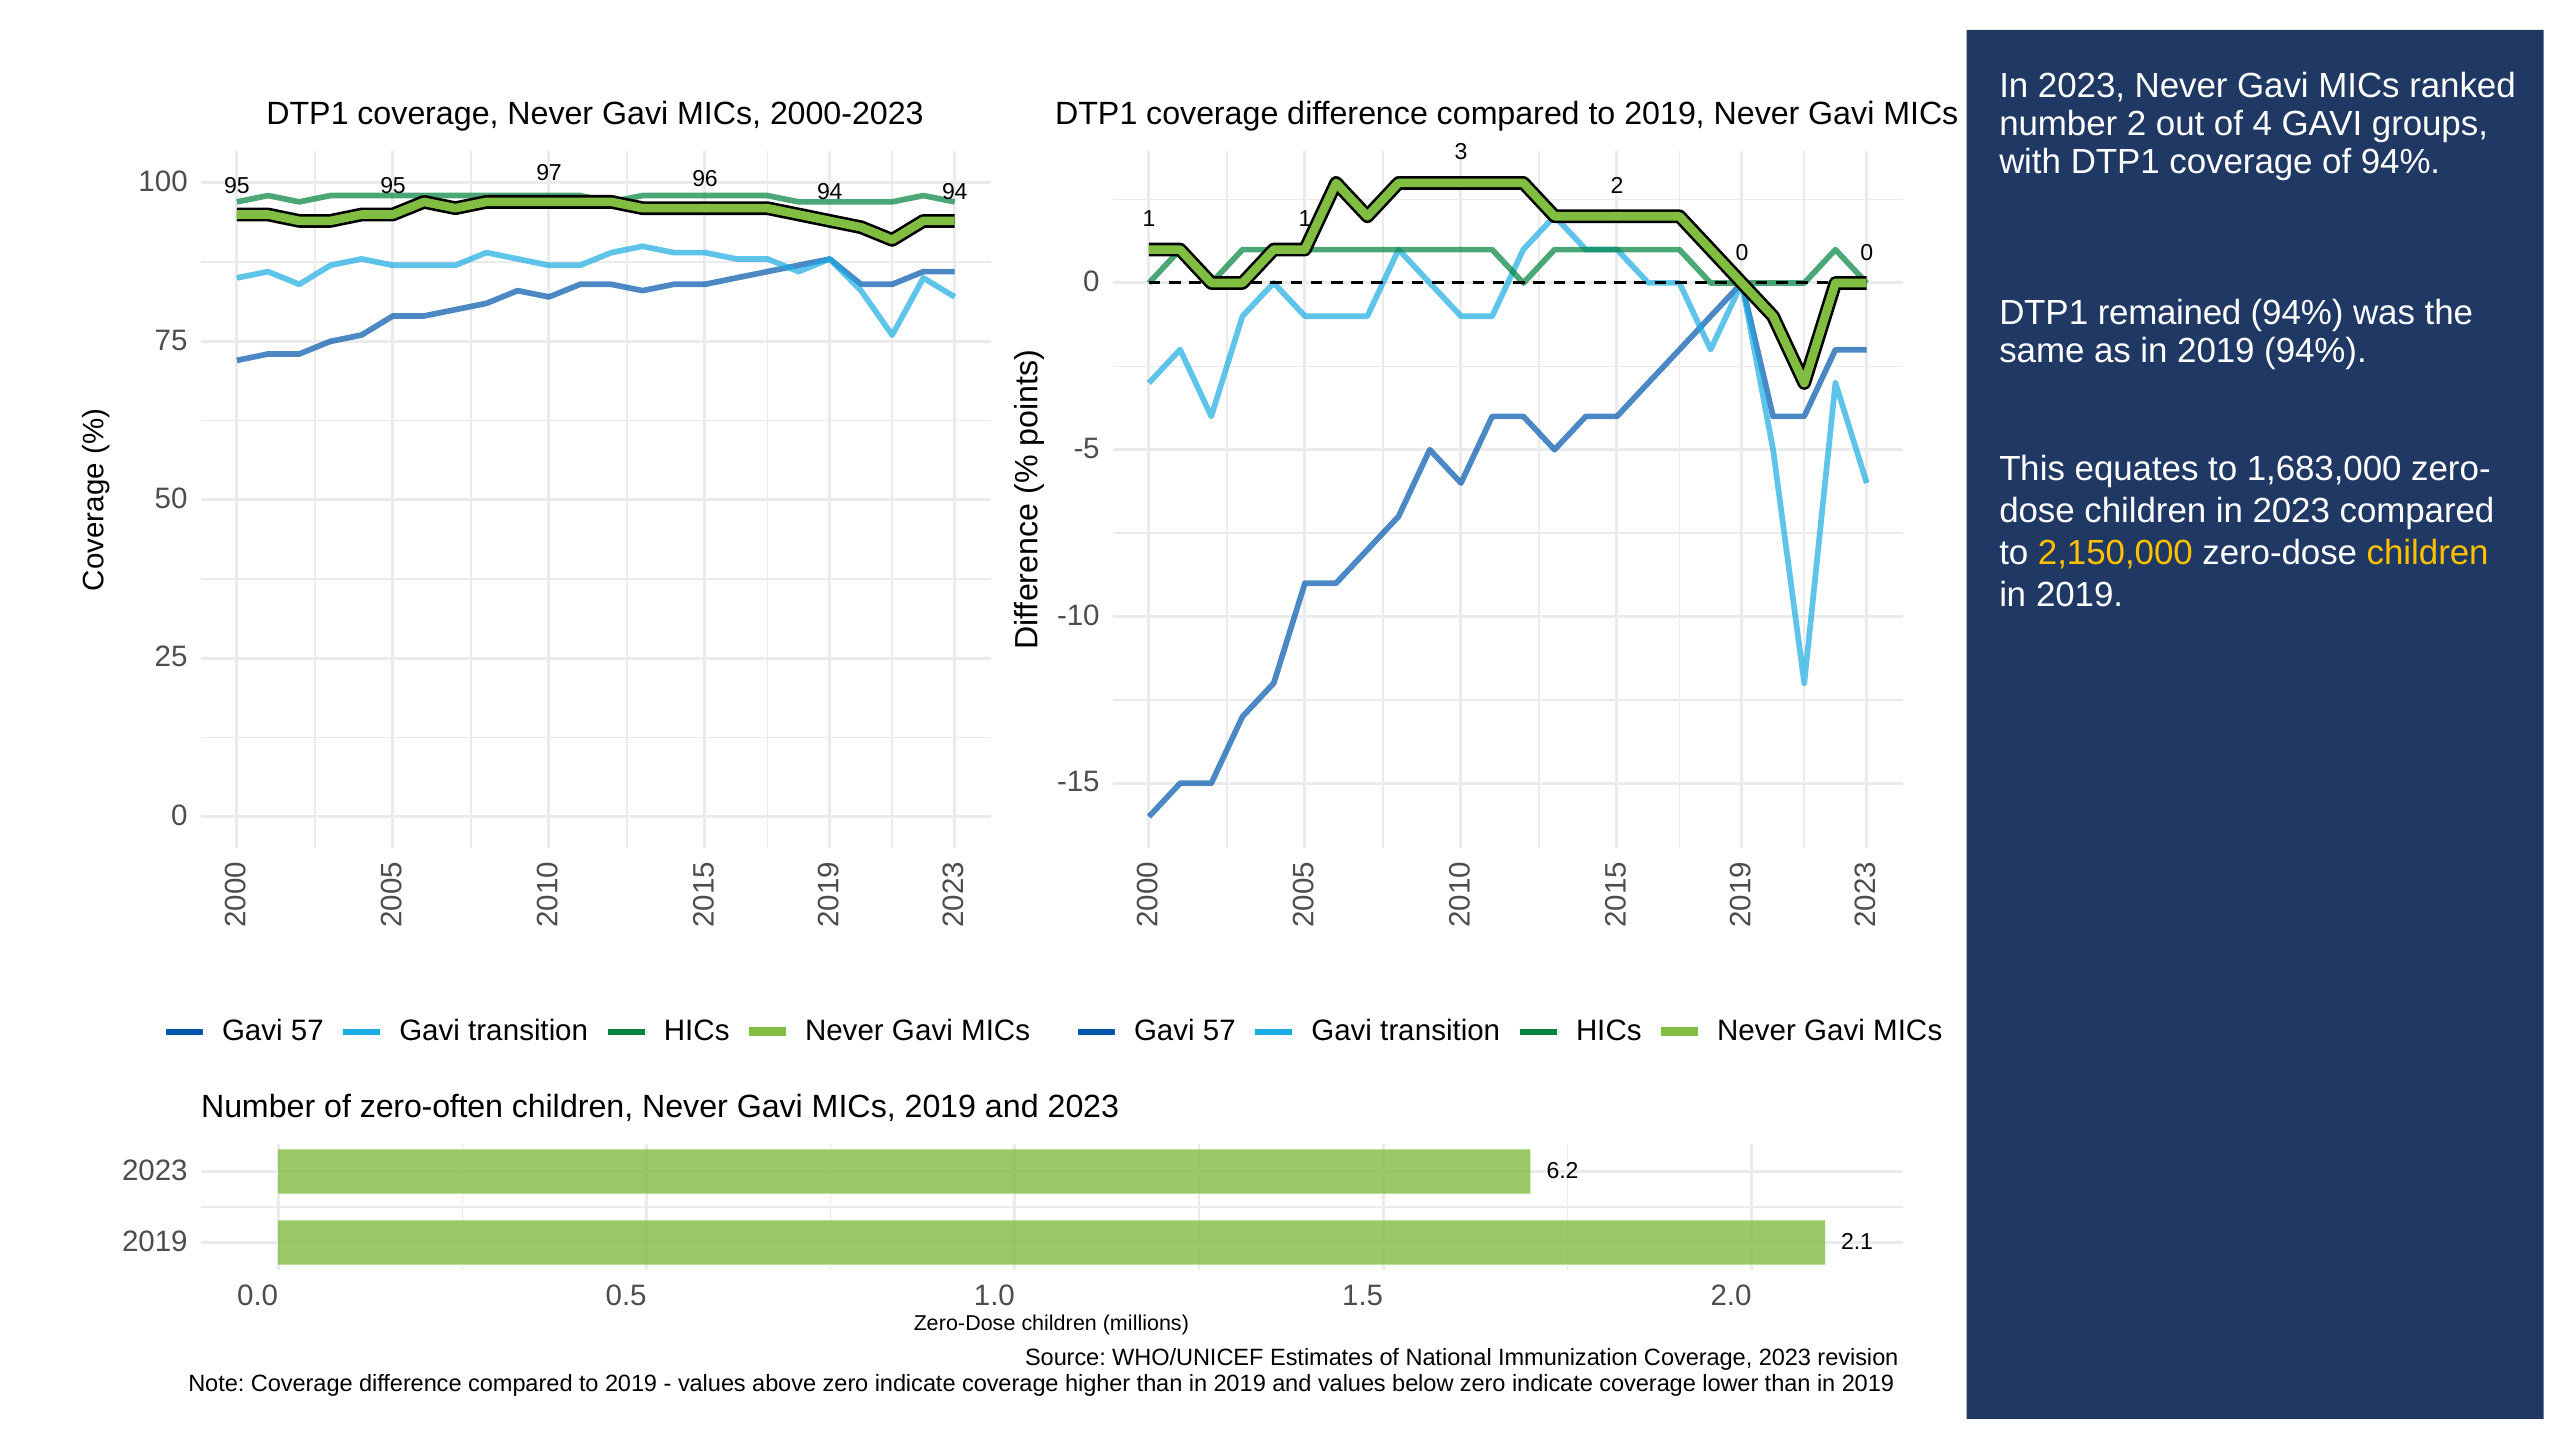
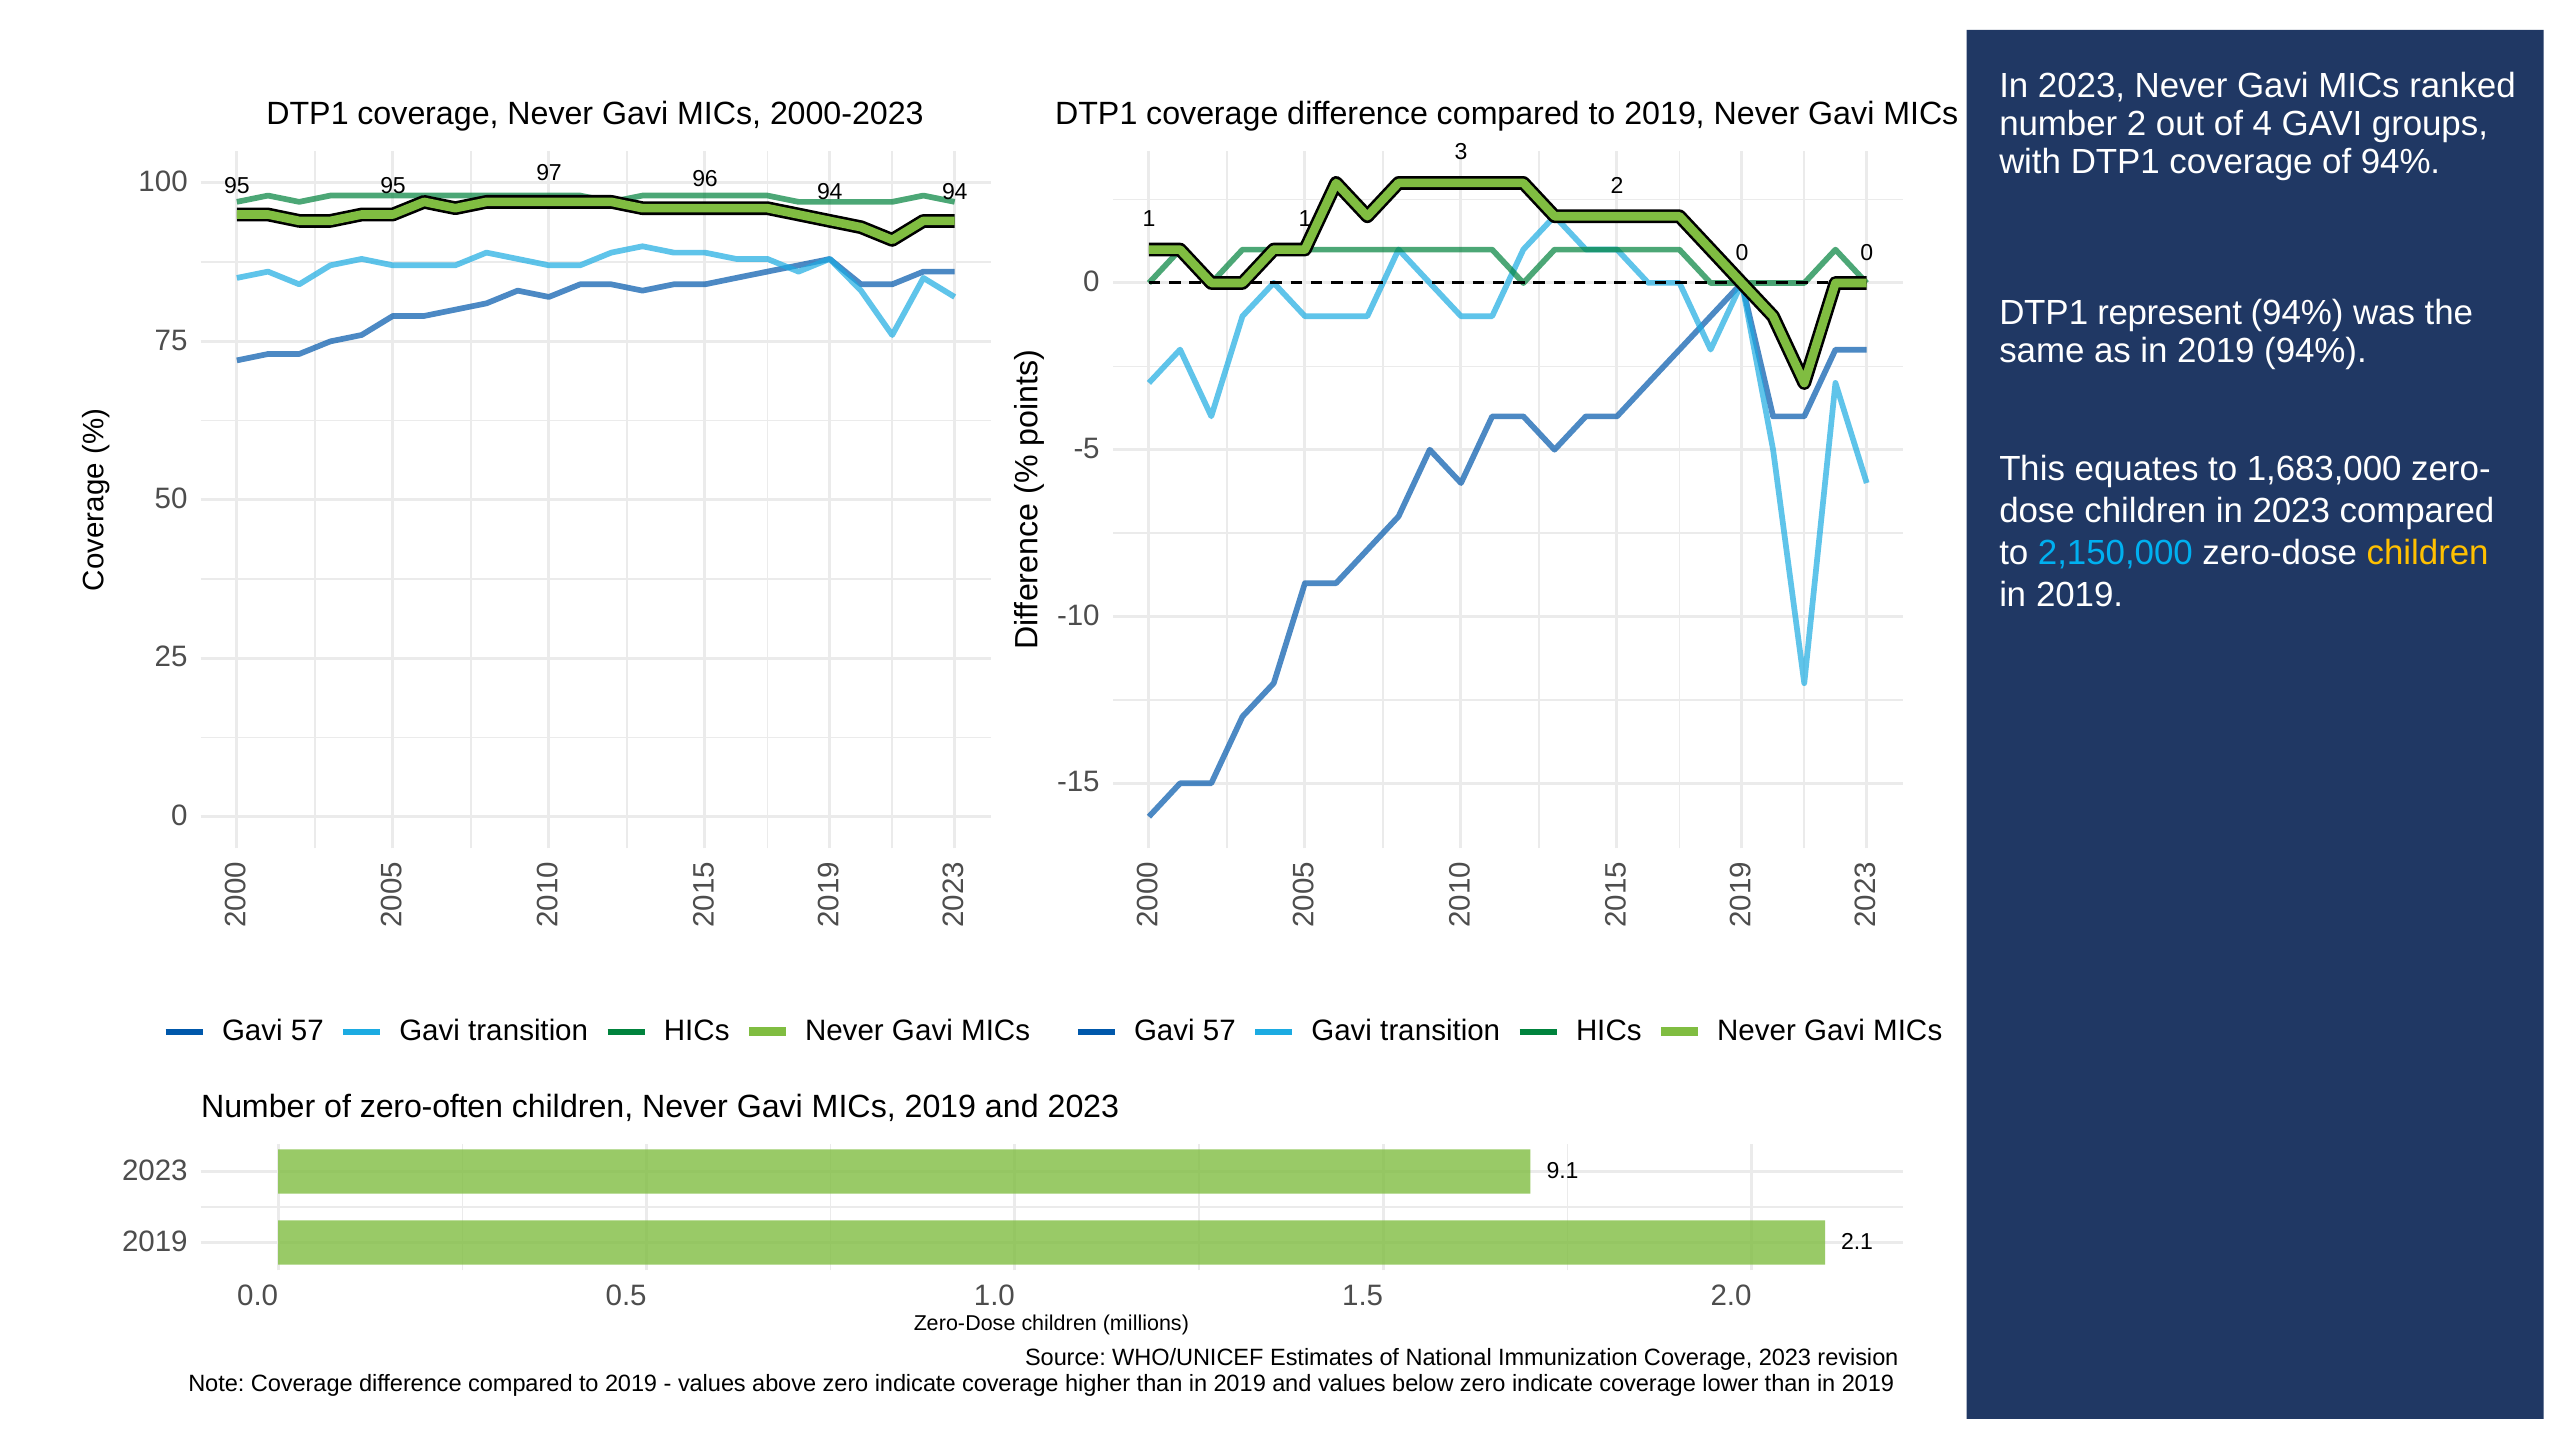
remained: remained -> represent
2,150,000 colour: yellow -> light blue
6.2: 6.2 -> 9.1
